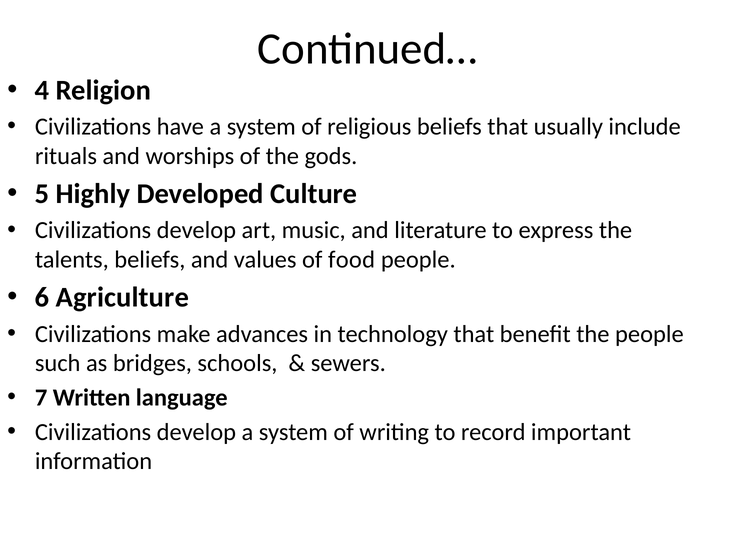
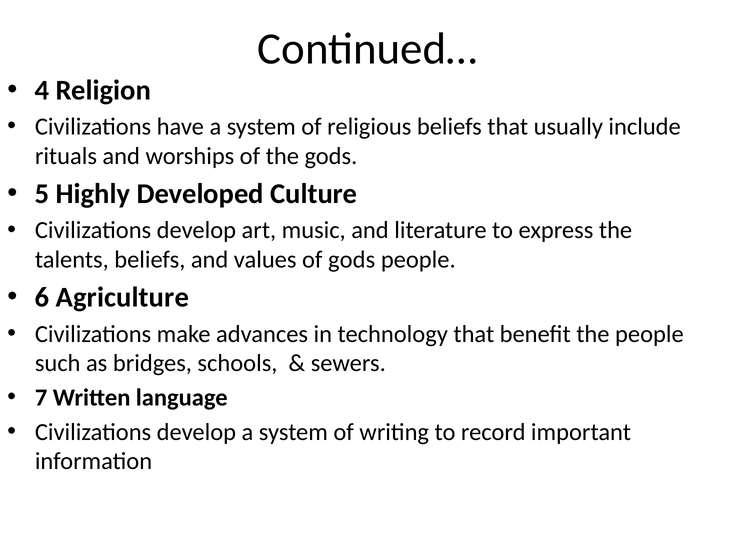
of food: food -> gods
